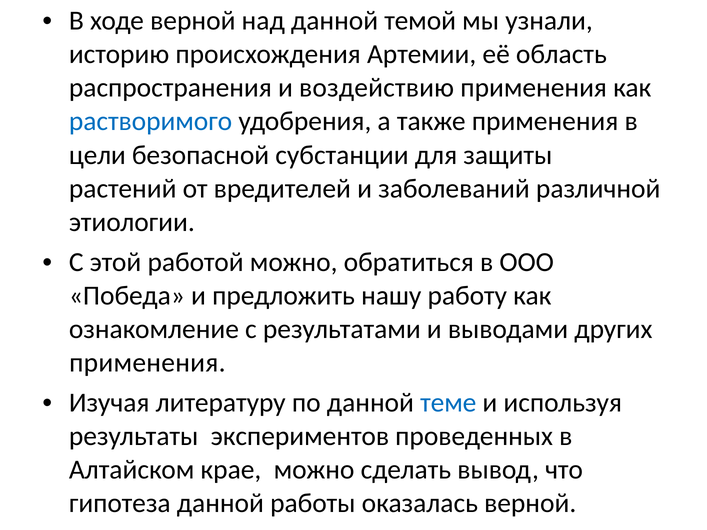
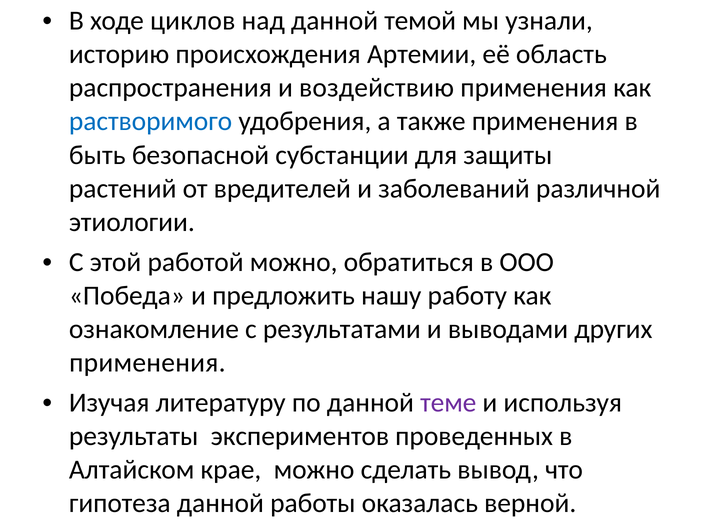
ходе верной: верной -> циклов
цели: цели -> быть
теме colour: blue -> purple
